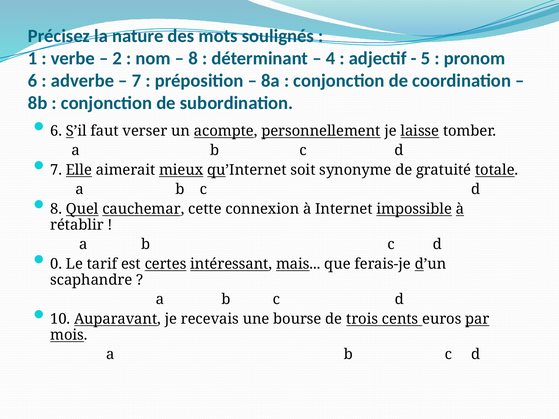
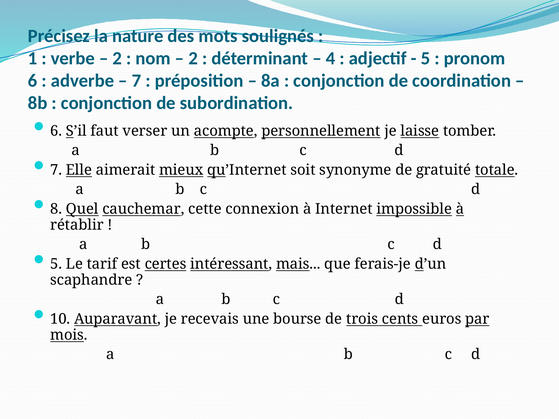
8 at (193, 58): 8 -> 2
0 at (56, 264): 0 -> 5
